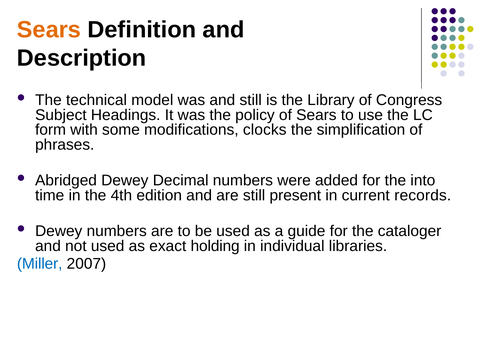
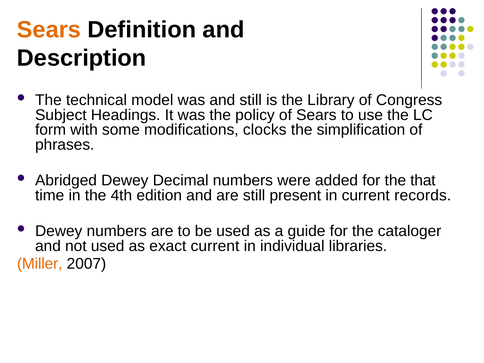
into: into -> that
exact holding: holding -> current
Miller colour: blue -> orange
